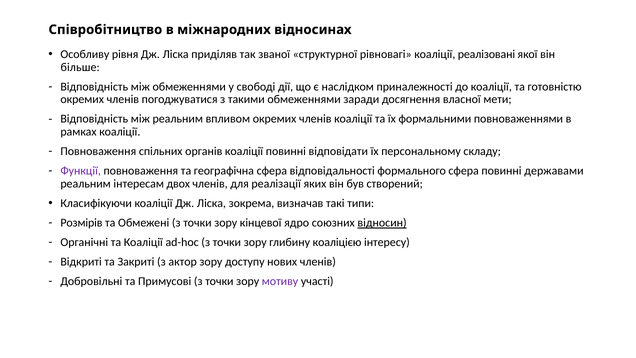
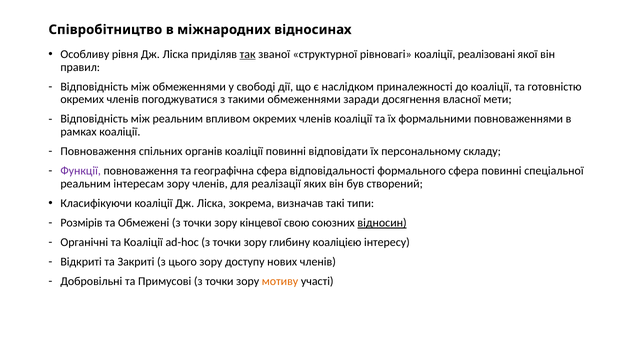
так underline: none -> present
більше: більше -> правил
державами: державами -> спеціальної
інтересам двох: двох -> зору
ядро: ядро -> свою
актор: актор -> цього
мотиву colour: purple -> orange
